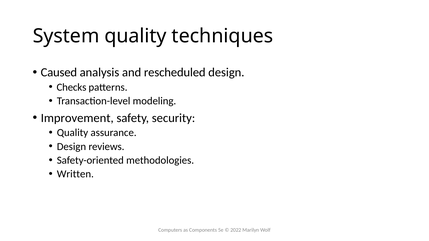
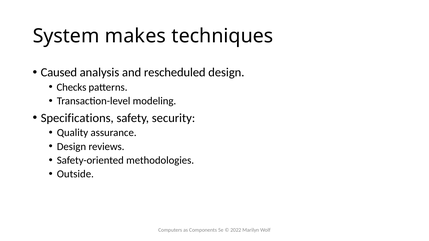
System quality: quality -> makes
Improvement: Improvement -> Specifications
Written: Written -> Outside
